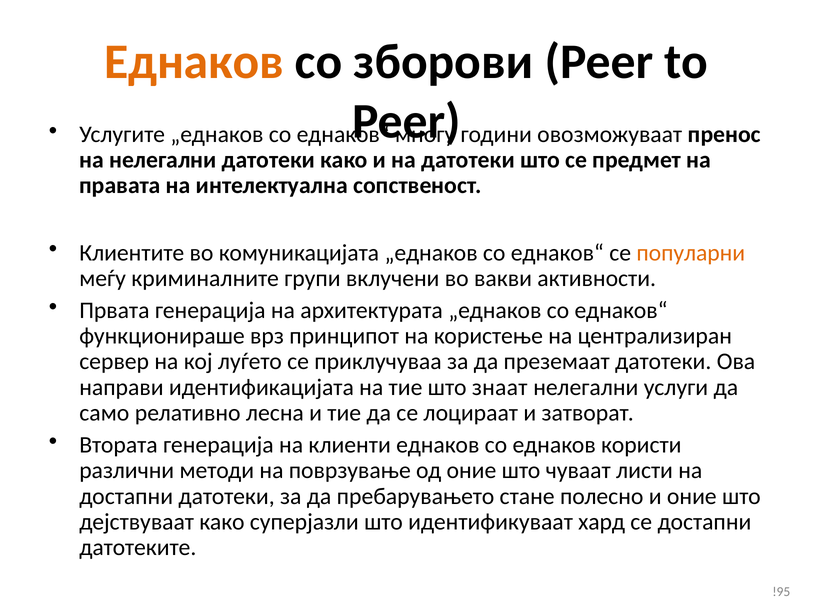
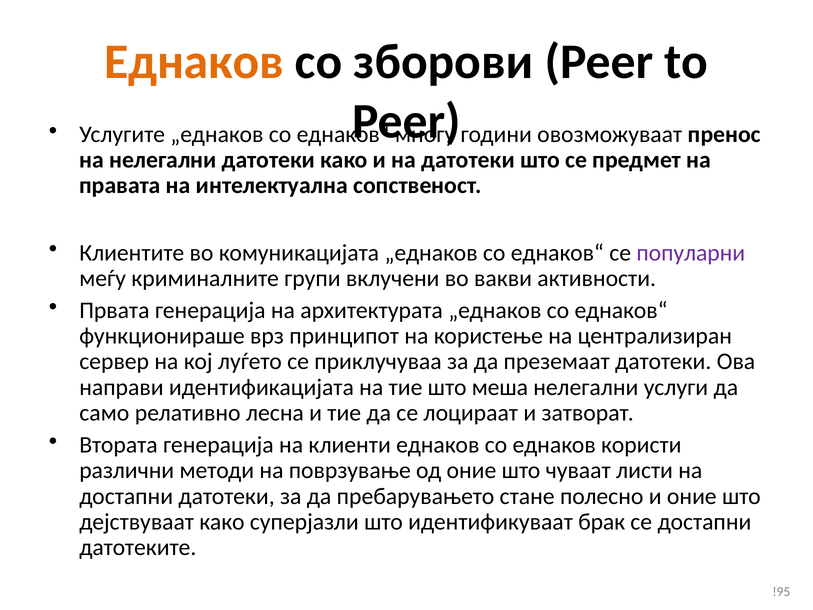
популарни colour: orange -> purple
знаат: знаат -> меша
хард: хард -> брак
